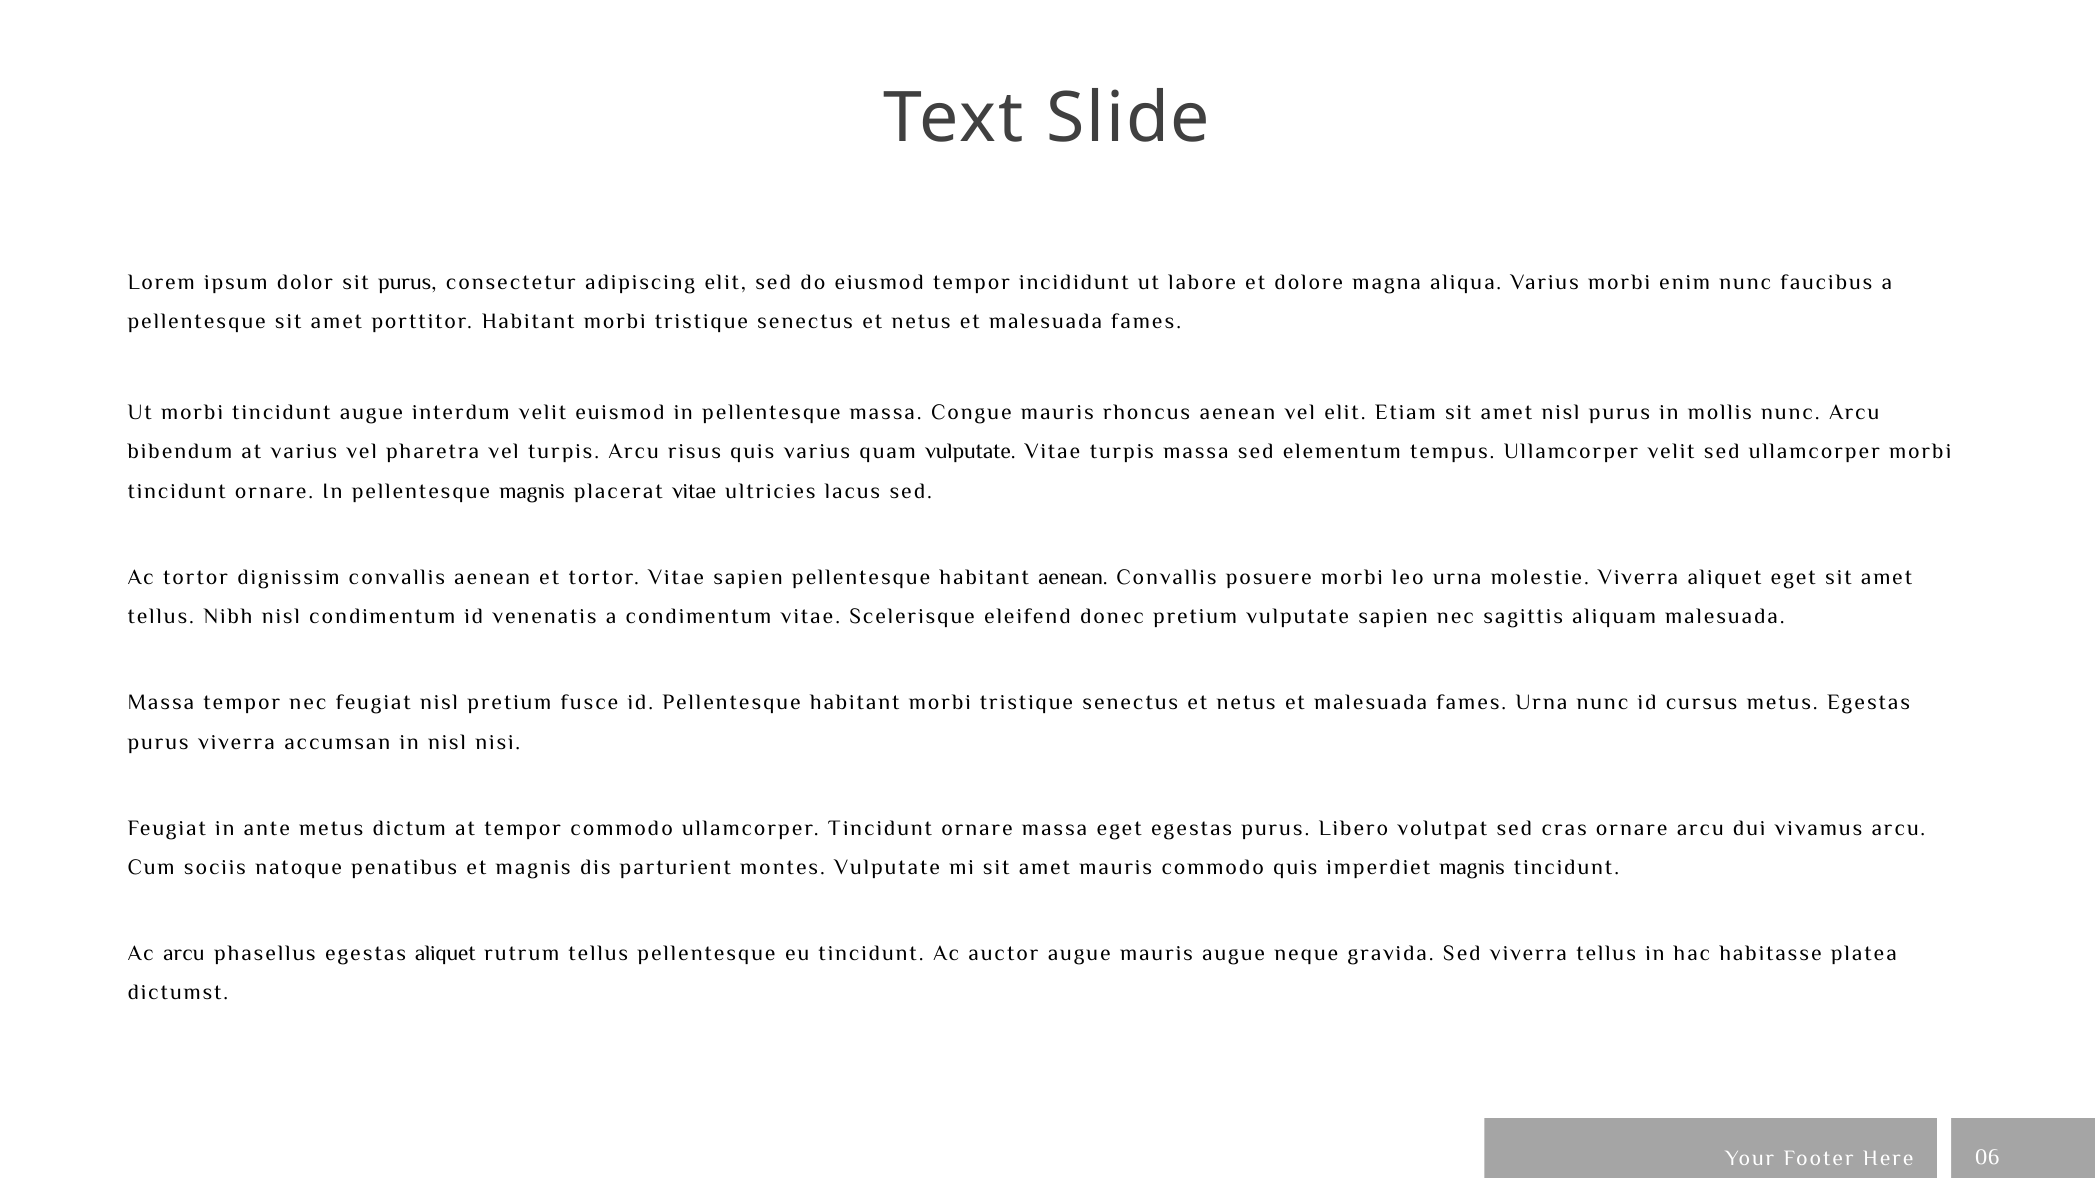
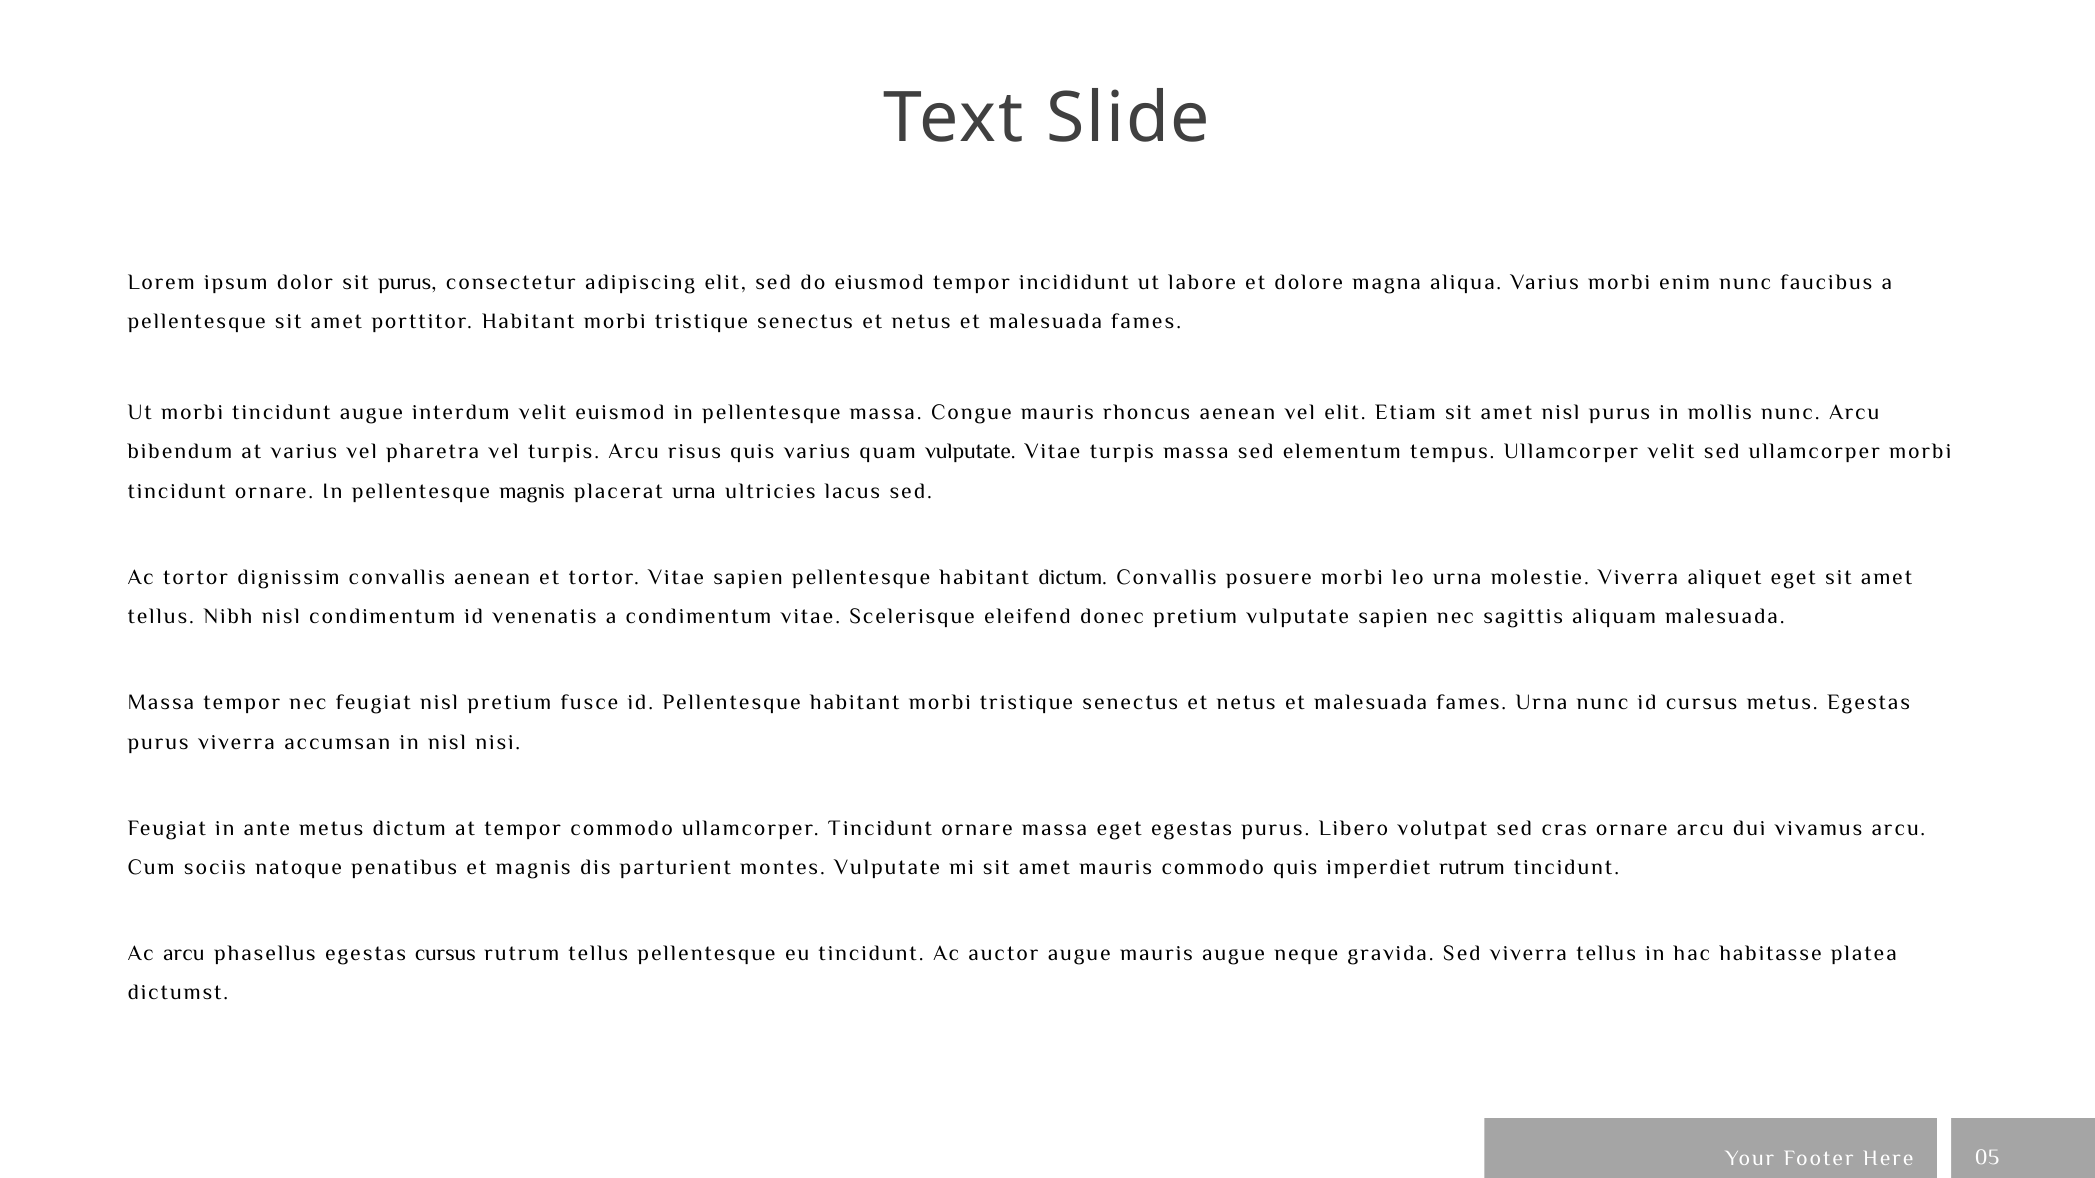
placerat vitae: vitae -> urna
habitant aenean: aenean -> dictum
imperdiet magnis: magnis -> rutrum
egestas aliquet: aliquet -> cursus
06: 06 -> 05
